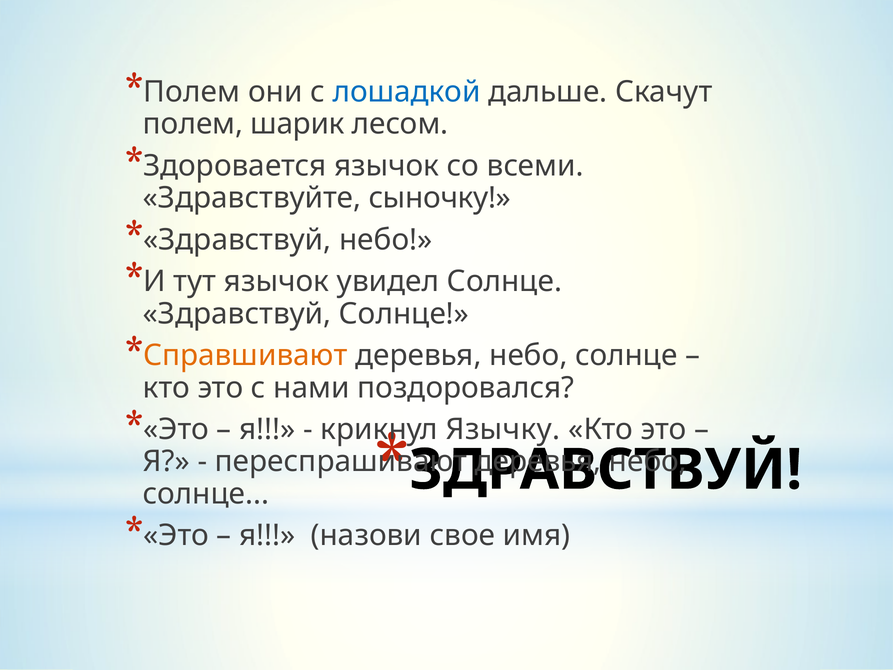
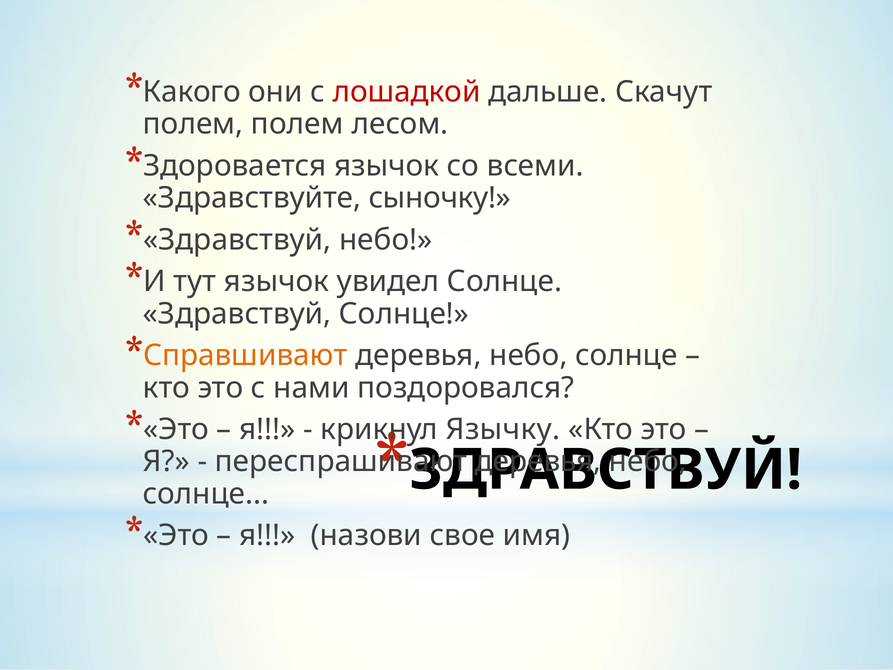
Полем at (192, 92): Полем -> Какого
лошадкой colour: blue -> red
полем шарик: шарик -> полем
